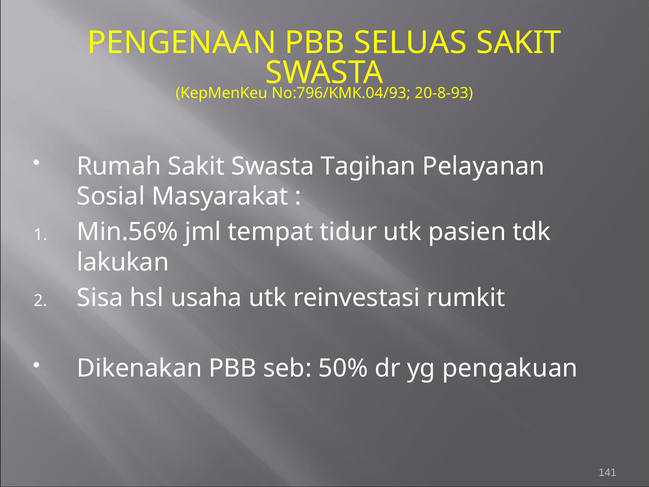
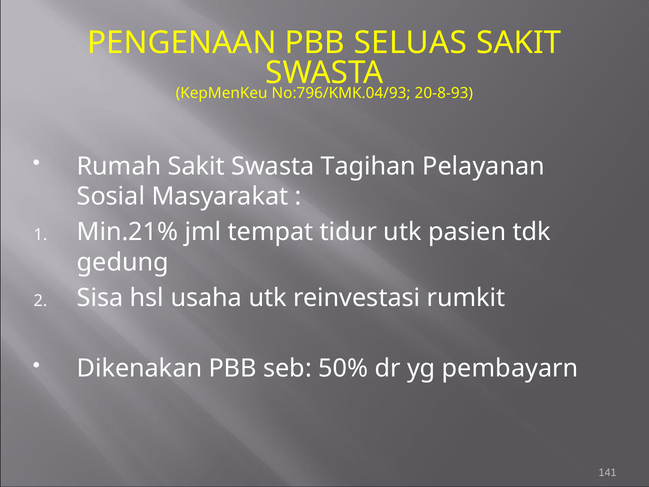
Min.56%: Min.56% -> Min.21%
lakukan: lakukan -> gedung
pengakuan: pengakuan -> pembayarn
